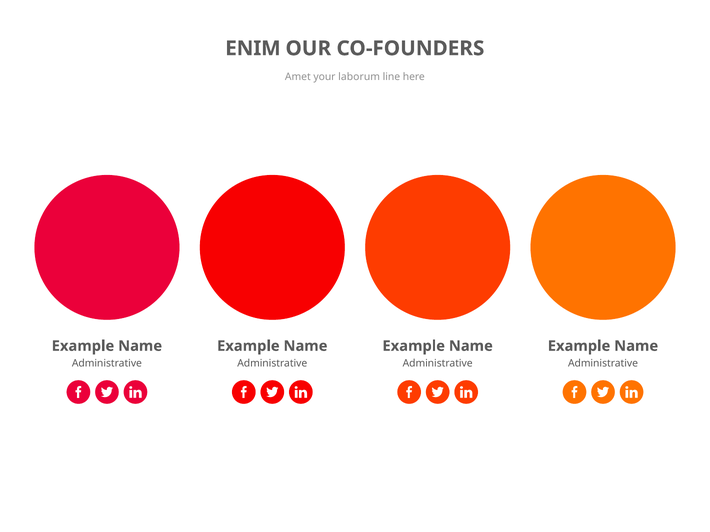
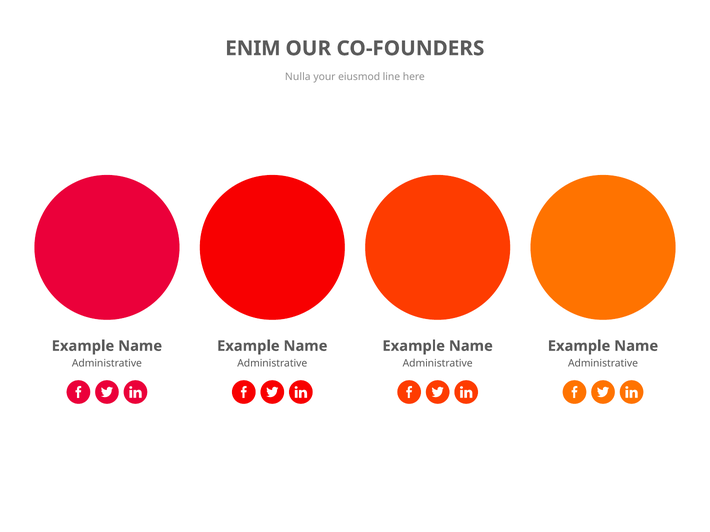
Amet: Amet -> Nulla
laborum: laborum -> eiusmod
